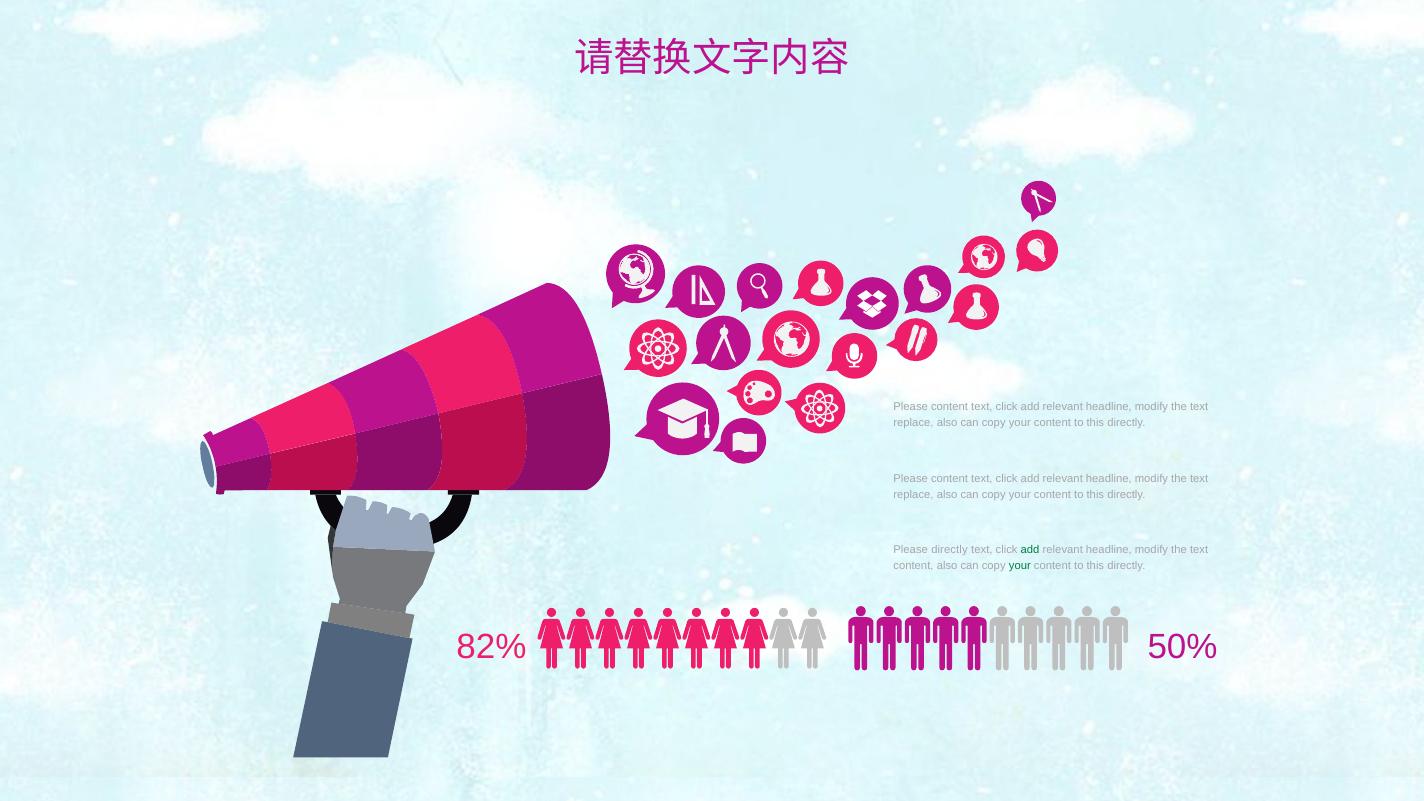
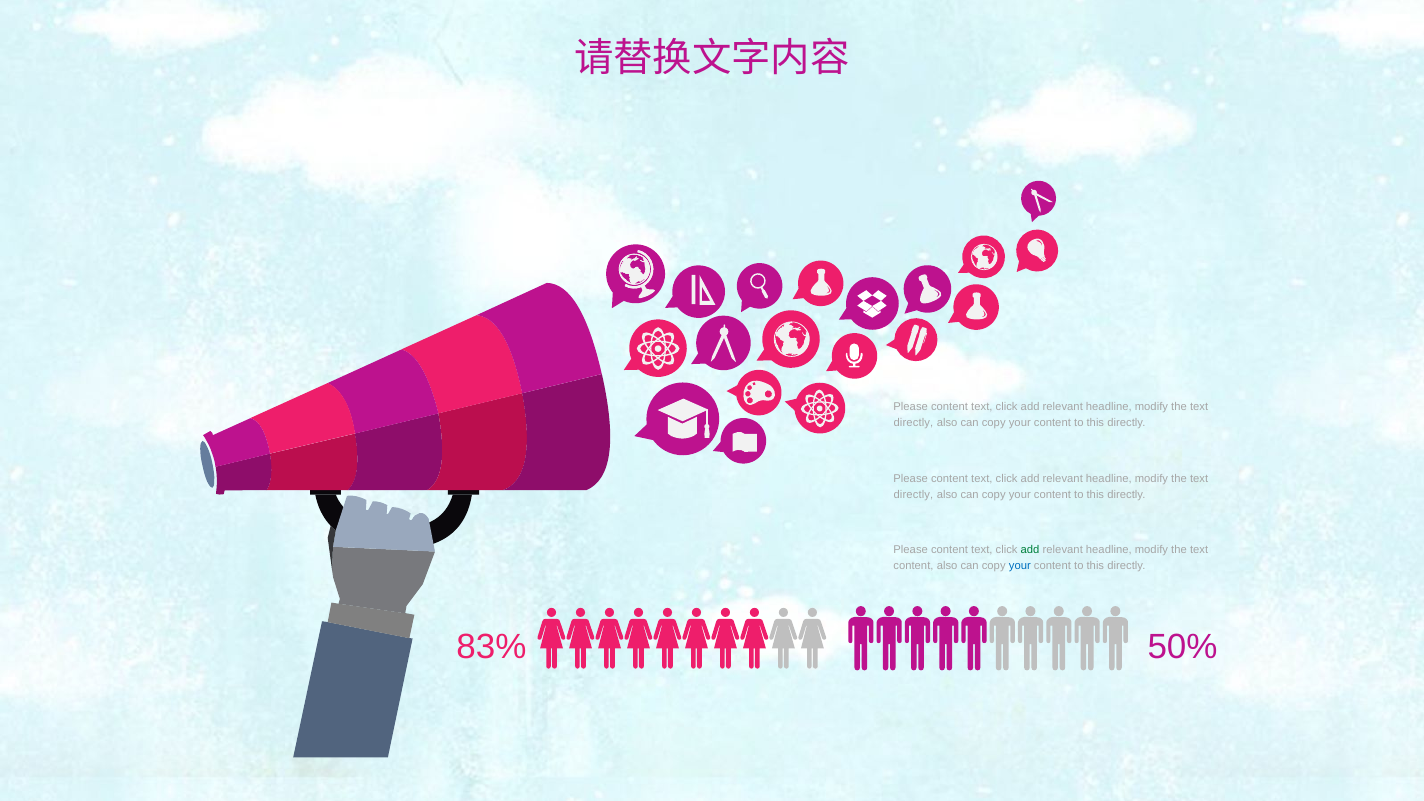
replace at (913, 423): replace -> directly
replace at (913, 495): replace -> directly
directly at (949, 550): directly -> content
your at (1020, 566) colour: green -> blue
82%: 82% -> 83%
